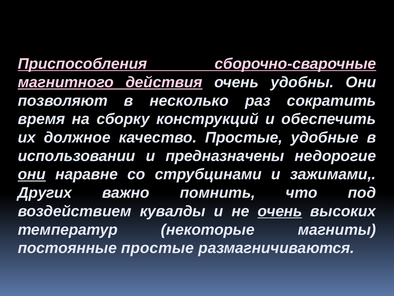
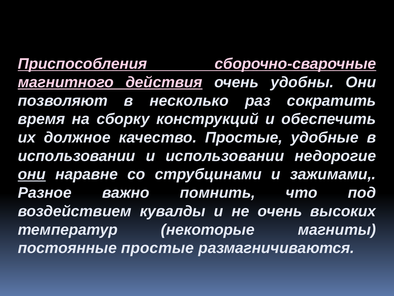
и предназначены: предназначены -> использовании
Других: Других -> Разное
очень at (280, 211) underline: present -> none
